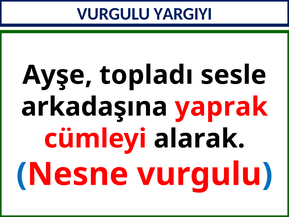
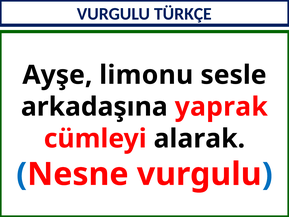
YARGIYI: YARGIYI -> TÜRKÇE
topladı: topladı -> limonu
